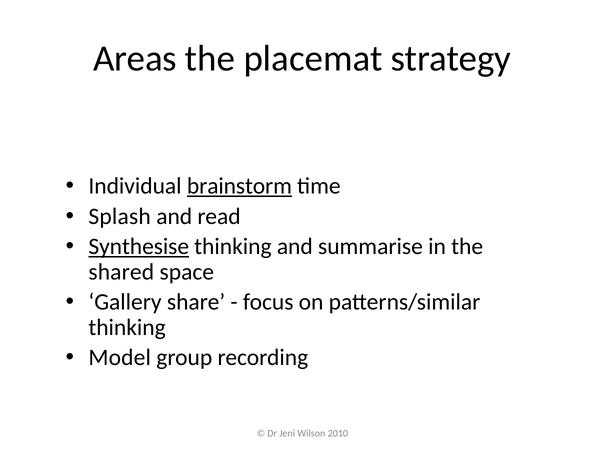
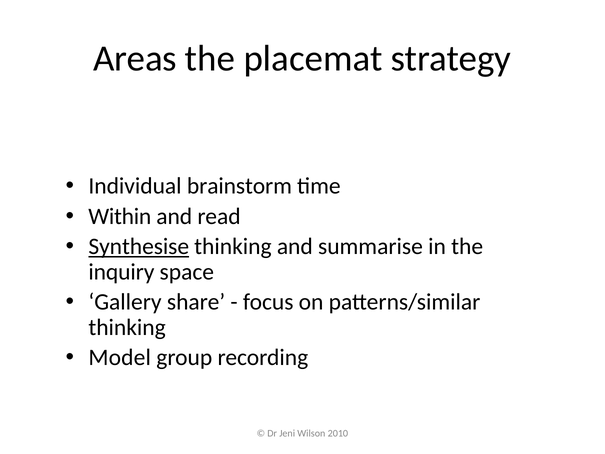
brainstorm underline: present -> none
Splash: Splash -> Within
shared: shared -> inquiry
